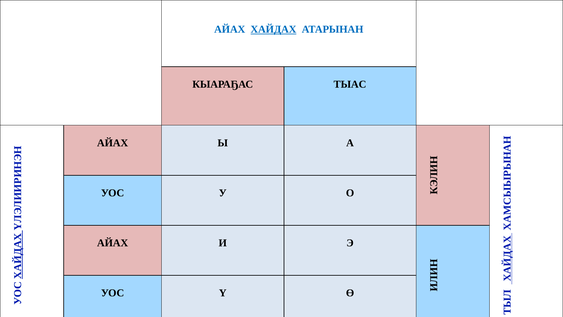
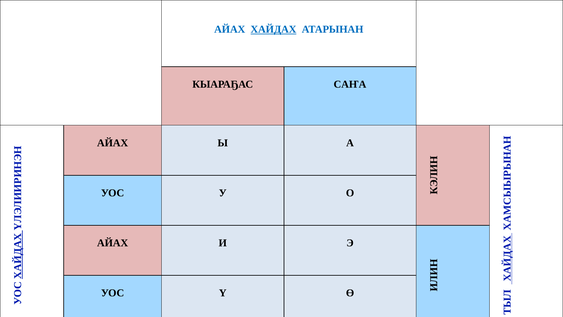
ТЫАС: ТЫАС -> САҤА
